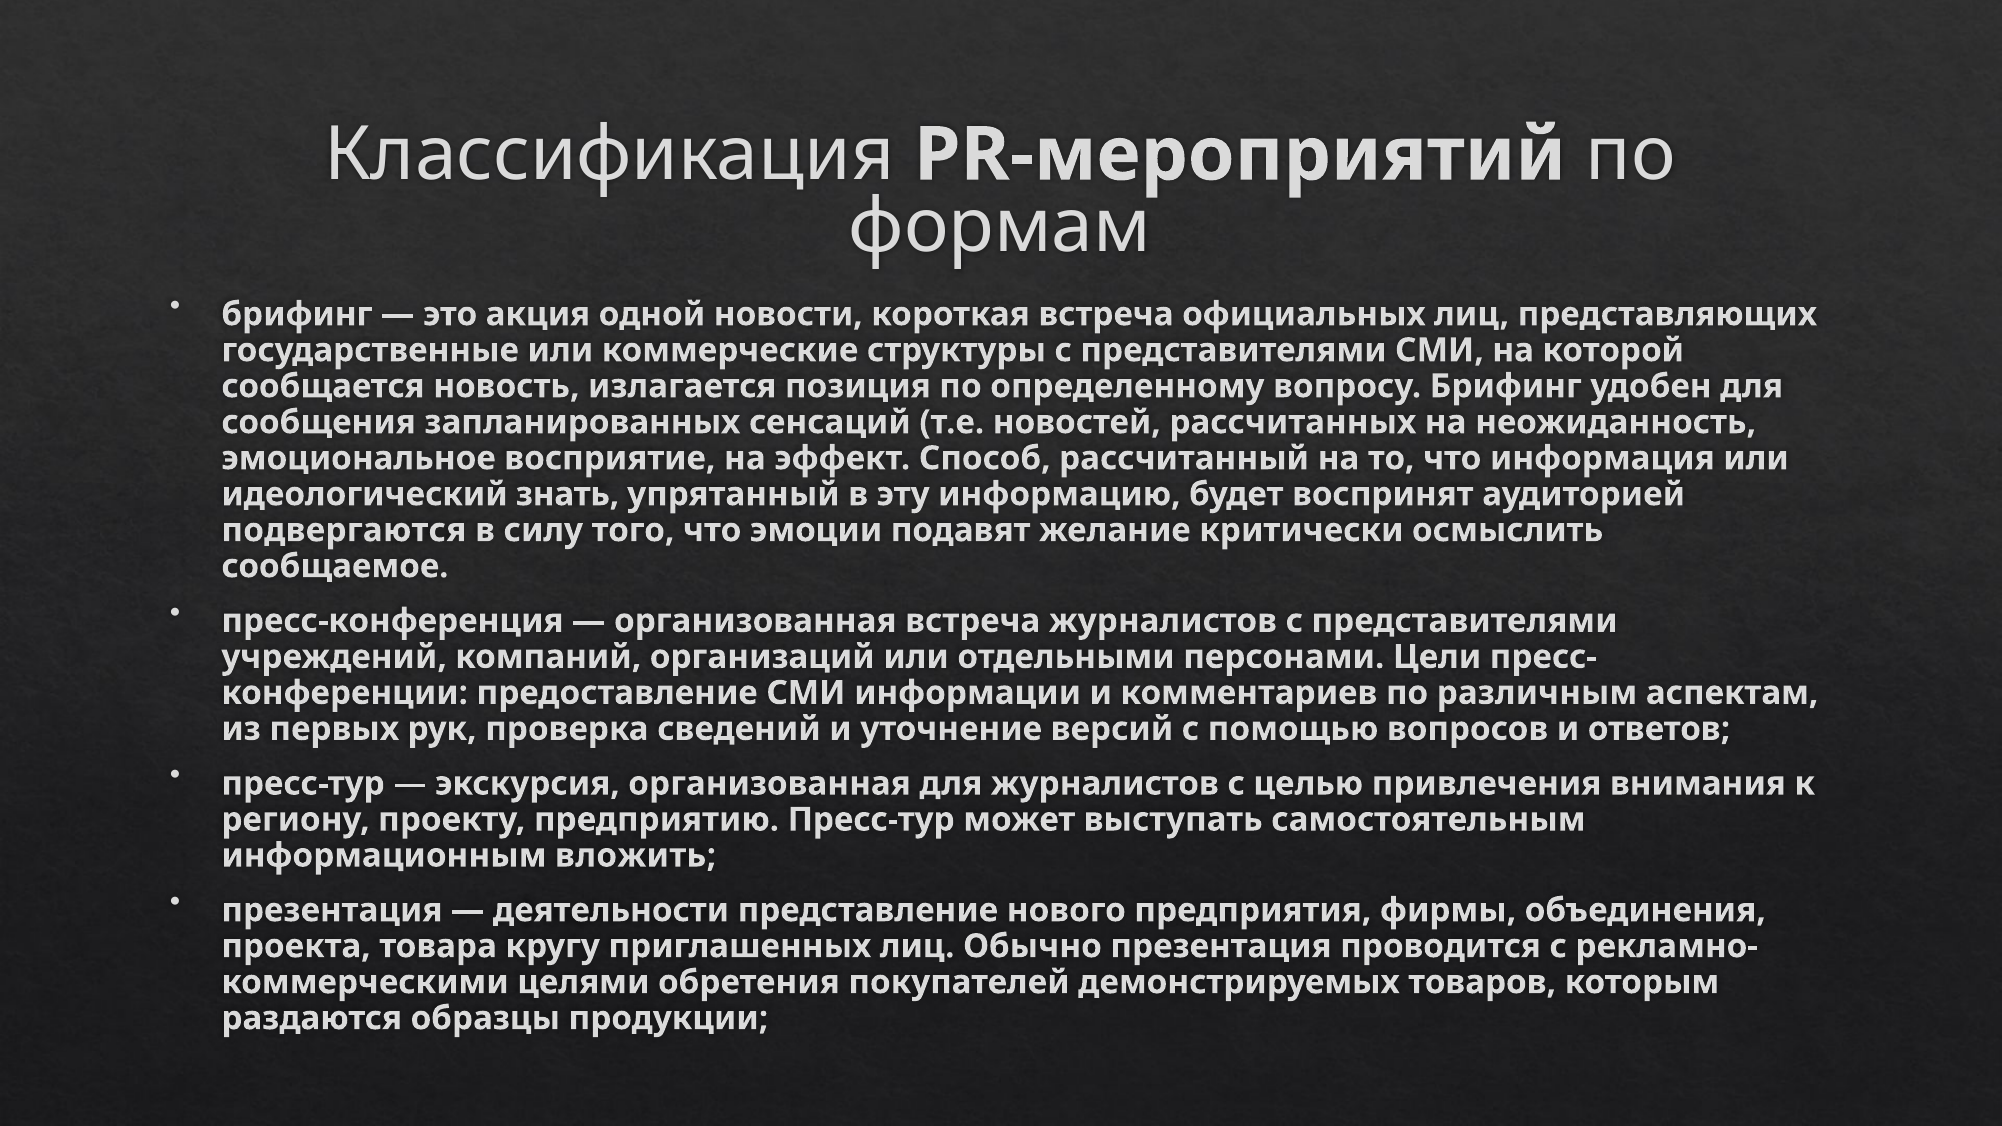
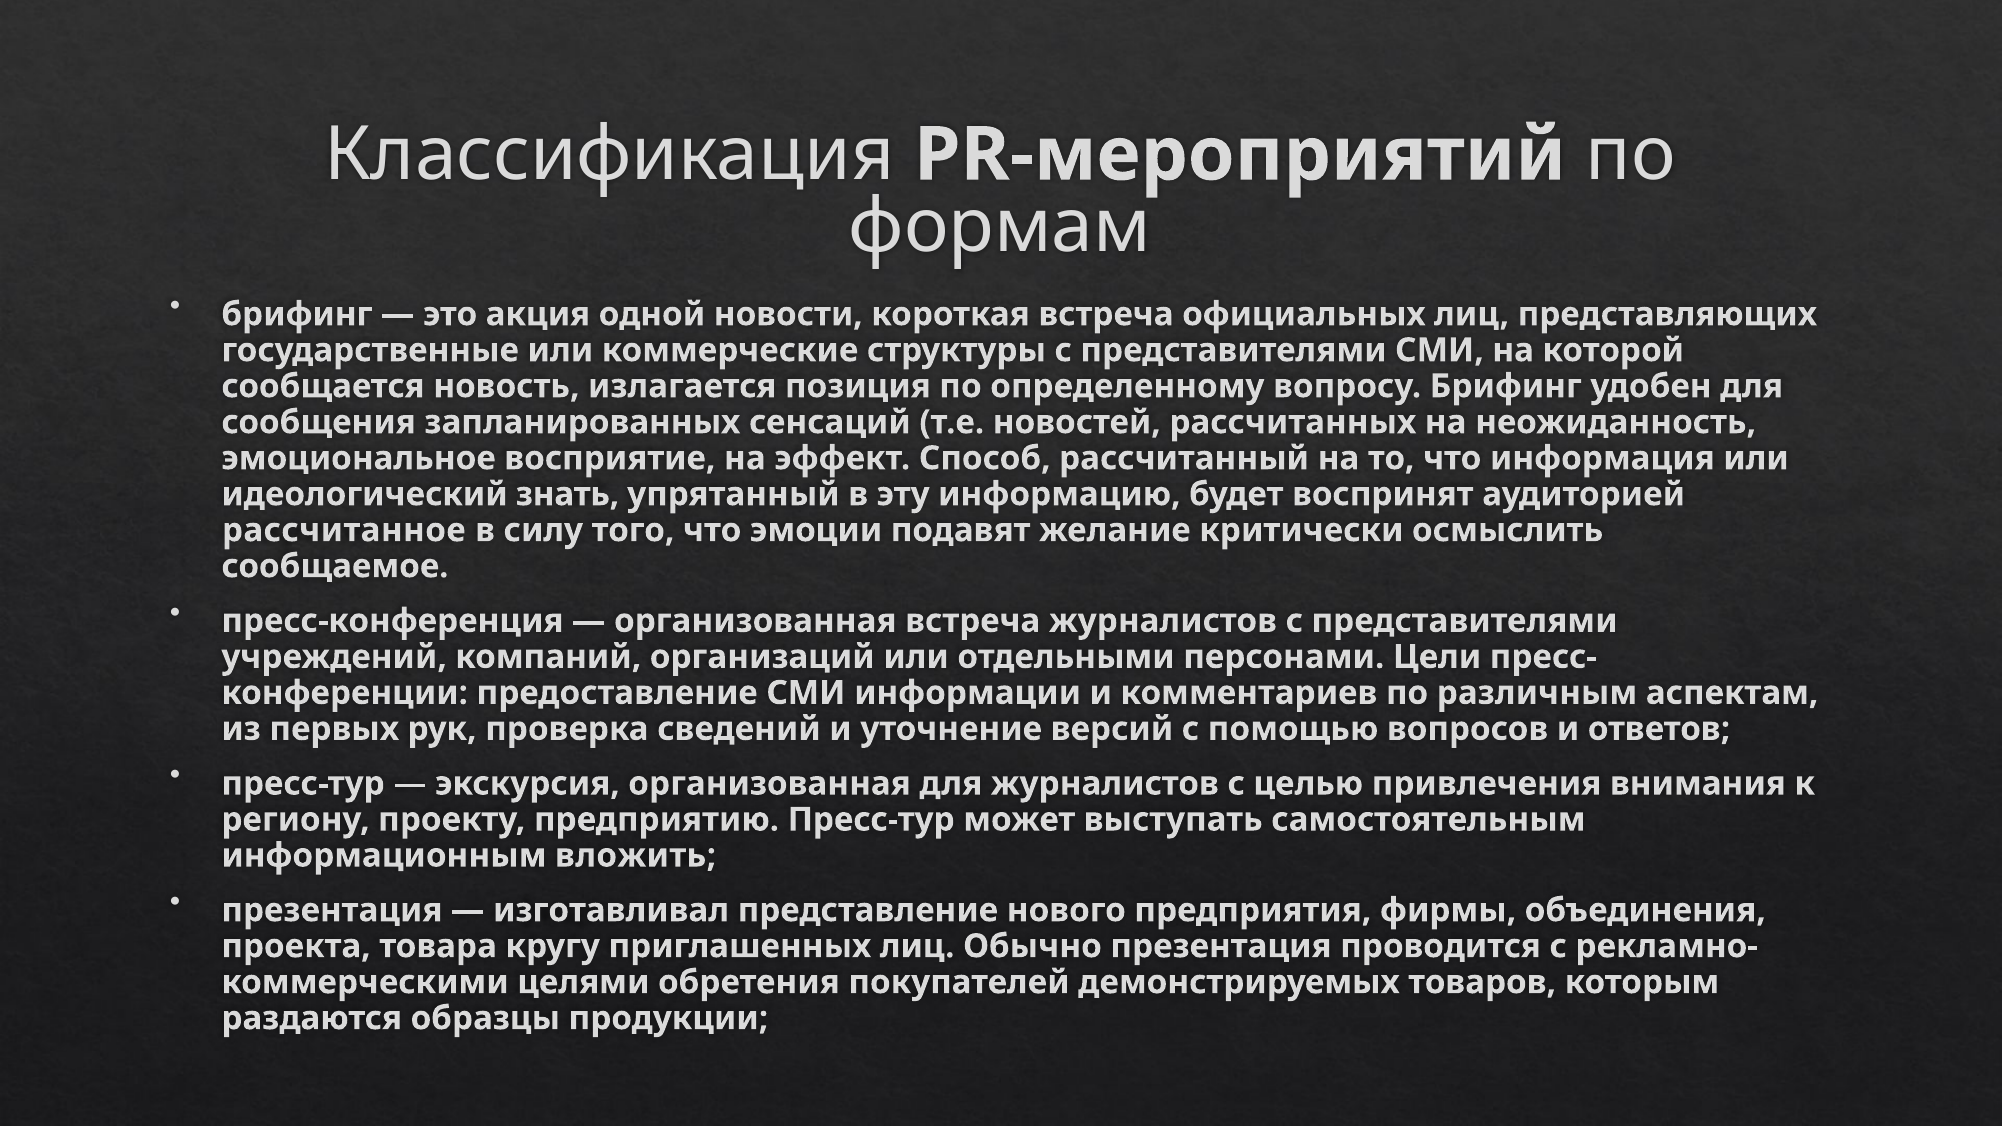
подвергаются: подвергаются -> рассчитанное
деятельности: деятельности -> изготавливал
